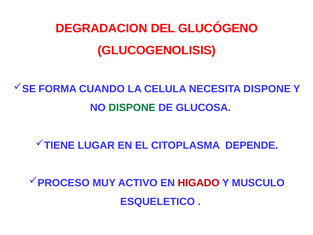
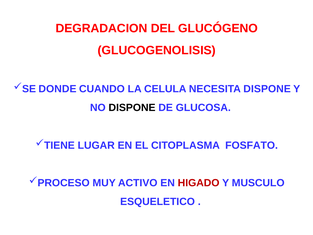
FORMA: FORMA -> DONDE
DISPONE at (132, 108) colour: green -> black
DEPENDE: DEPENDE -> FOSFATO
